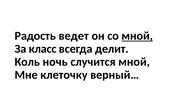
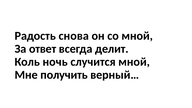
ведет: ведет -> снова
мной at (137, 36) underline: present -> none
класс: класс -> ответ
клеточку: клеточку -> получить
